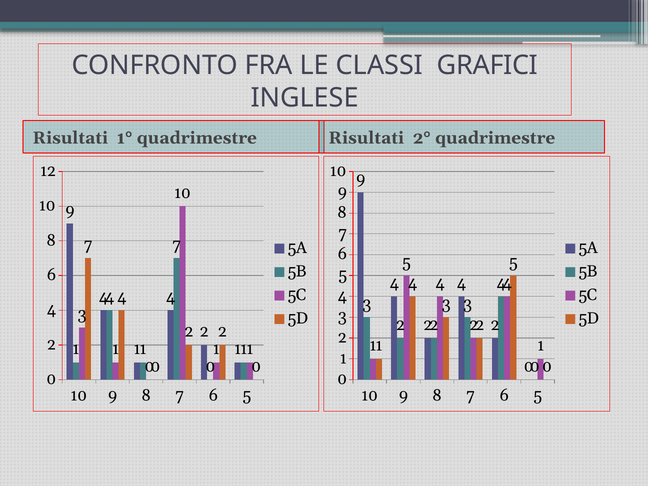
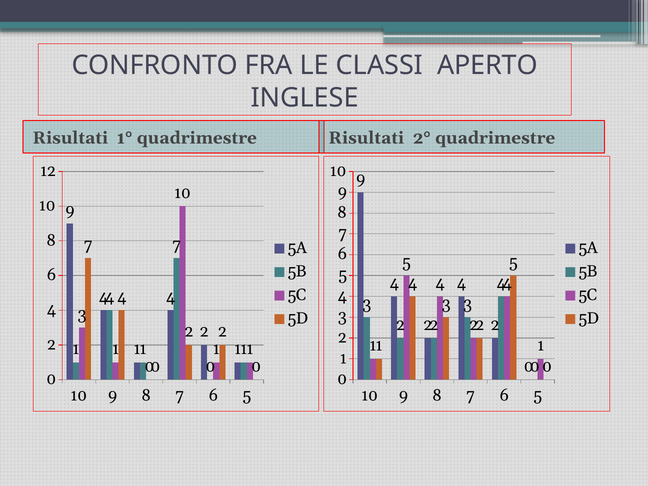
GRAFICI: GRAFICI -> APERTO
